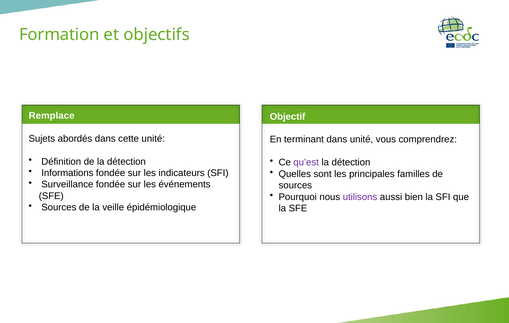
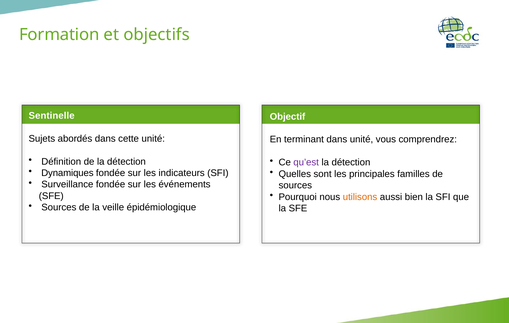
Remplace: Remplace -> Sentinelle
Informations: Informations -> Dynamiques
utilisons colour: purple -> orange
